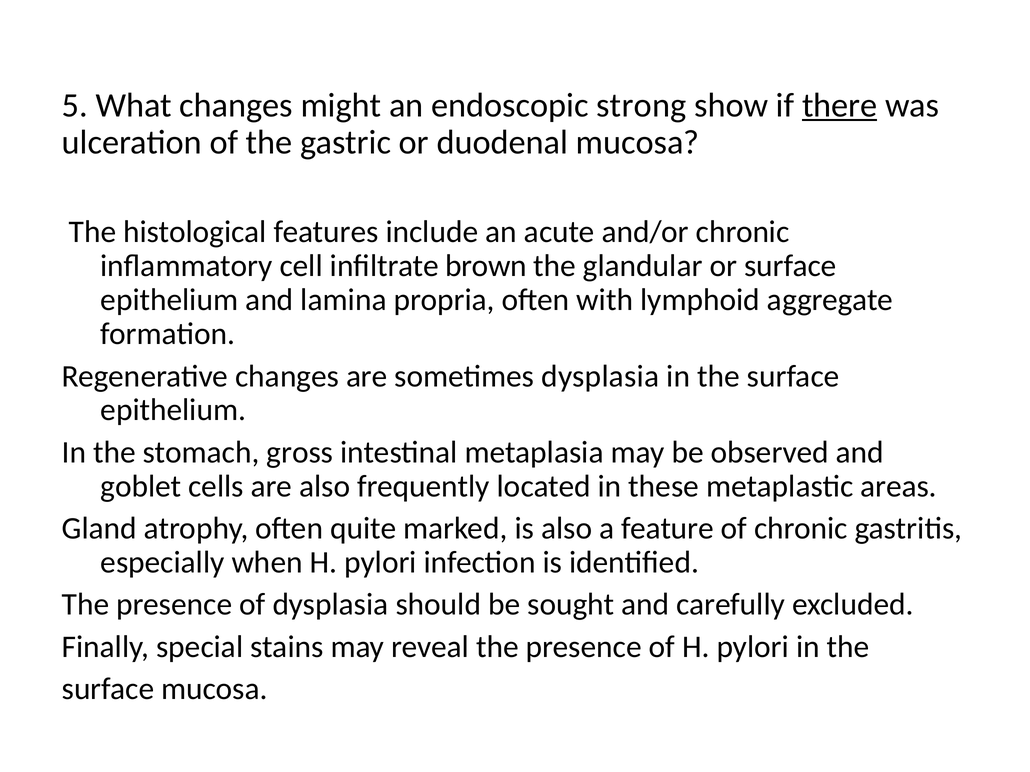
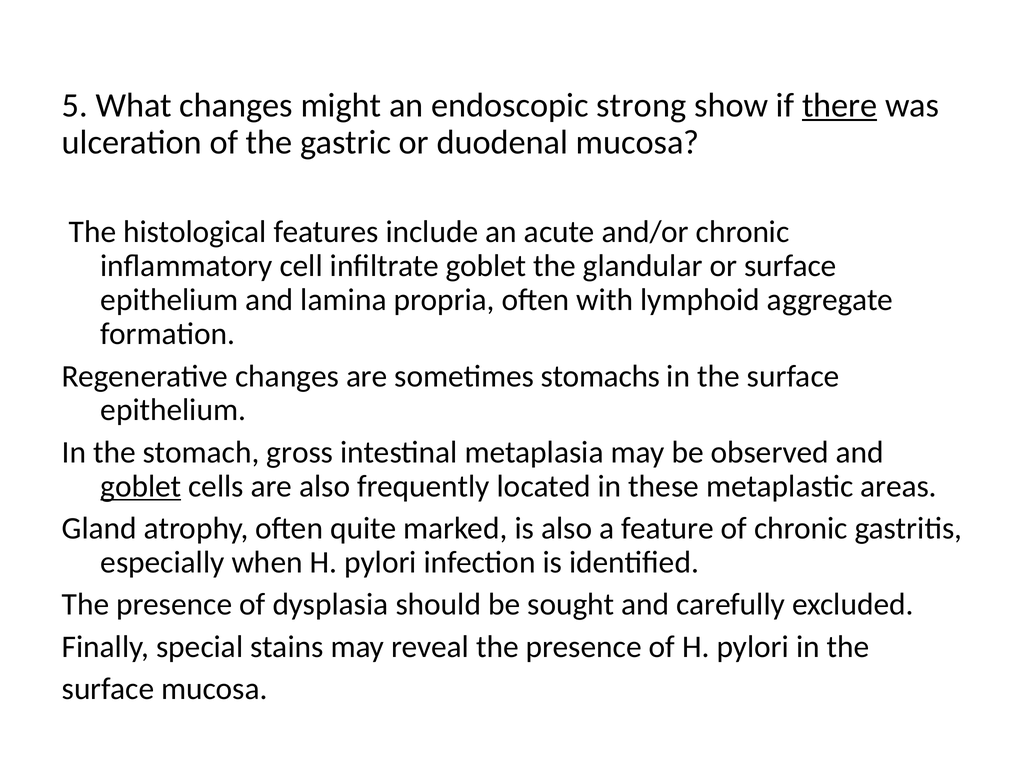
infiltrate brown: brown -> goblet
sometimes dysplasia: dysplasia -> stomachs
goblet at (141, 487) underline: none -> present
